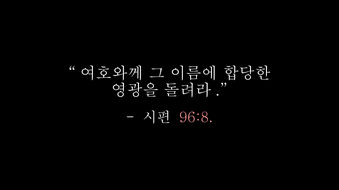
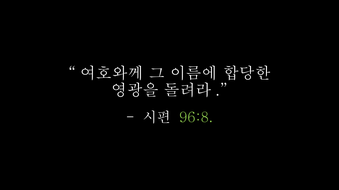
96:8 colour: pink -> light green
